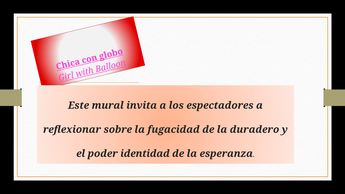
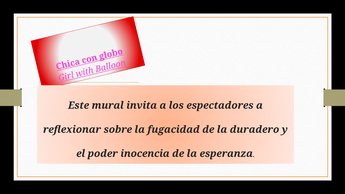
identidad: identidad -> inocencia
